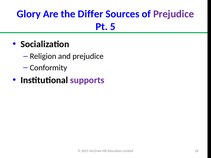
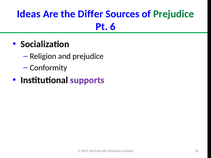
Glory: Glory -> Ideas
Prejudice at (174, 14) colour: purple -> green
5: 5 -> 6
